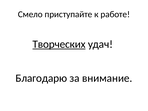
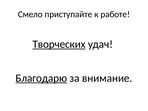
Благодарю underline: none -> present
